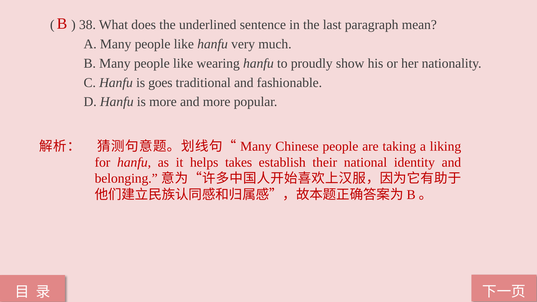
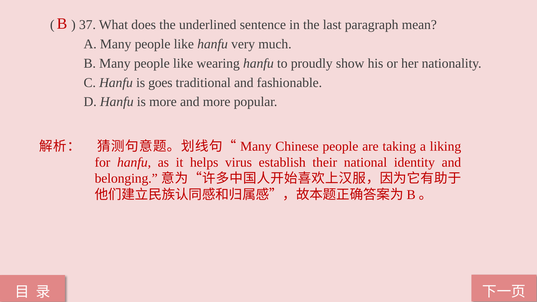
38: 38 -> 37
takes: takes -> virus
